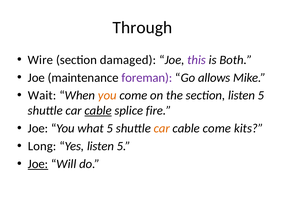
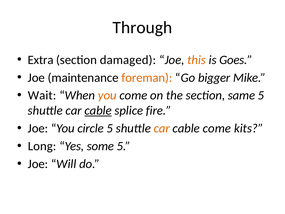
Wire: Wire -> Extra
this colour: purple -> orange
Both: Both -> Goes
foreman colour: purple -> orange
allows: allows -> bigger
section listen: listen -> same
what: what -> circle
Yes listen: listen -> some
Joe at (38, 164) underline: present -> none
